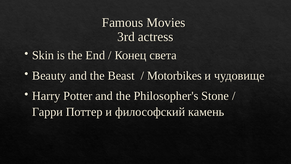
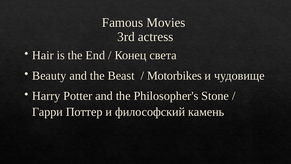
Skin: Skin -> Hair
